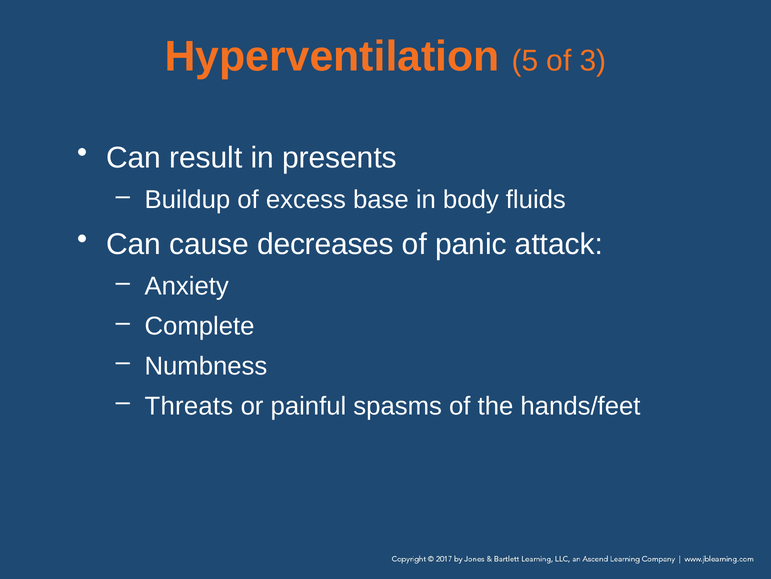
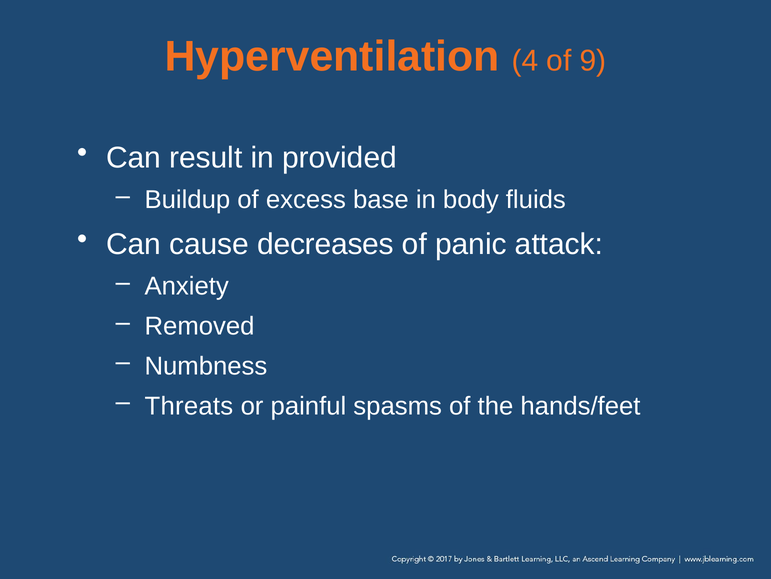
5: 5 -> 4
3: 3 -> 9
presents: presents -> provided
Complete: Complete -> Removed
